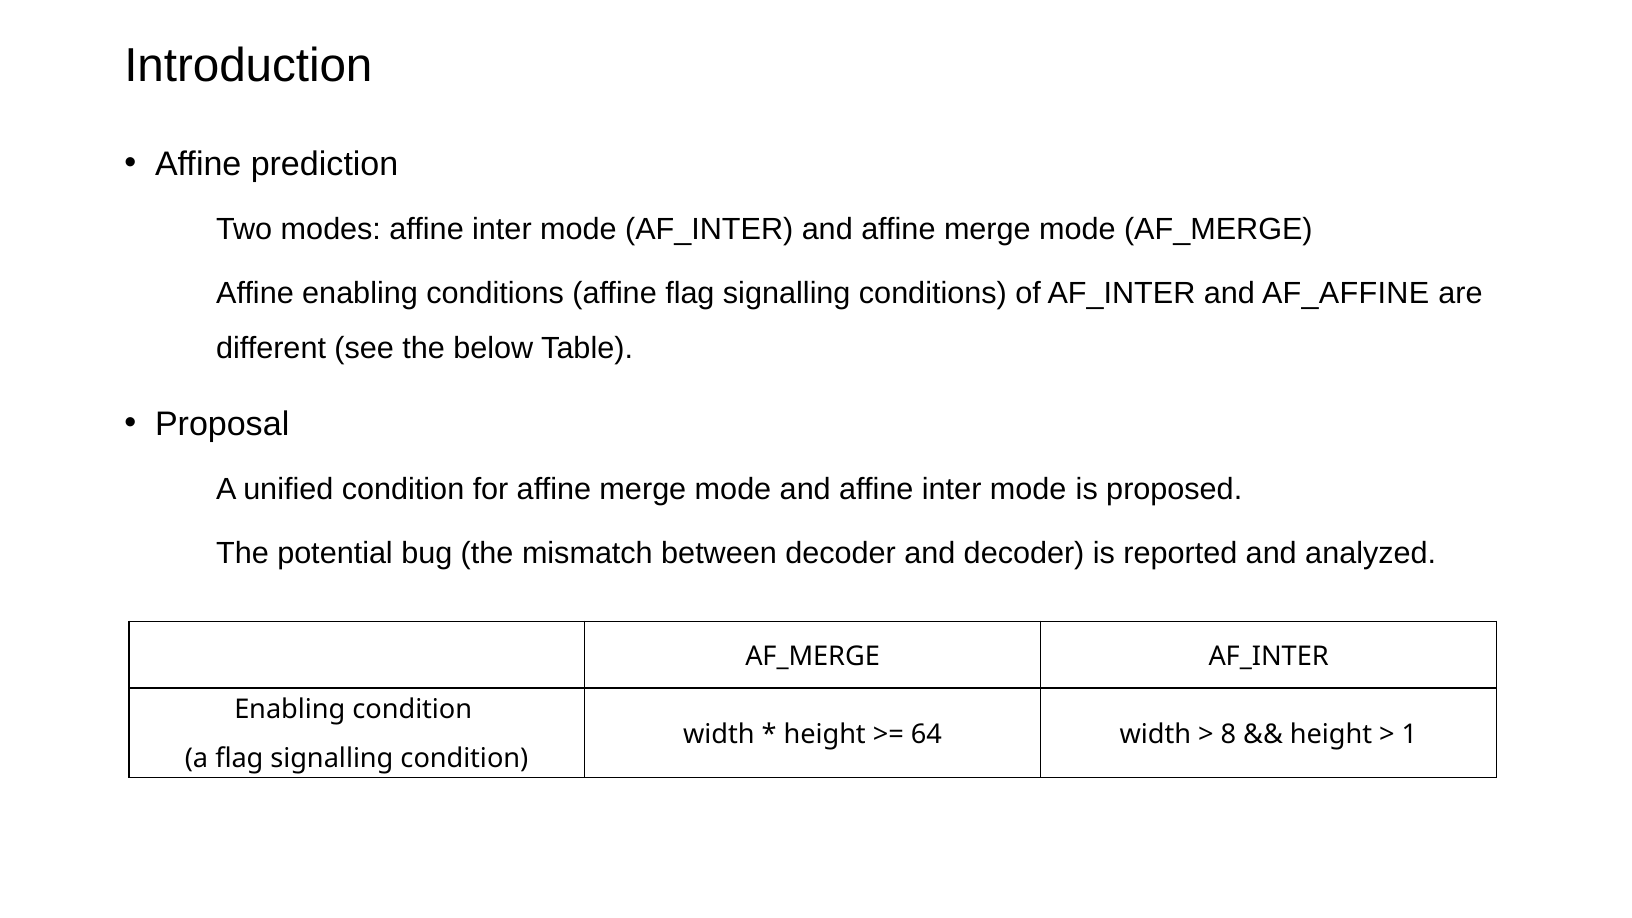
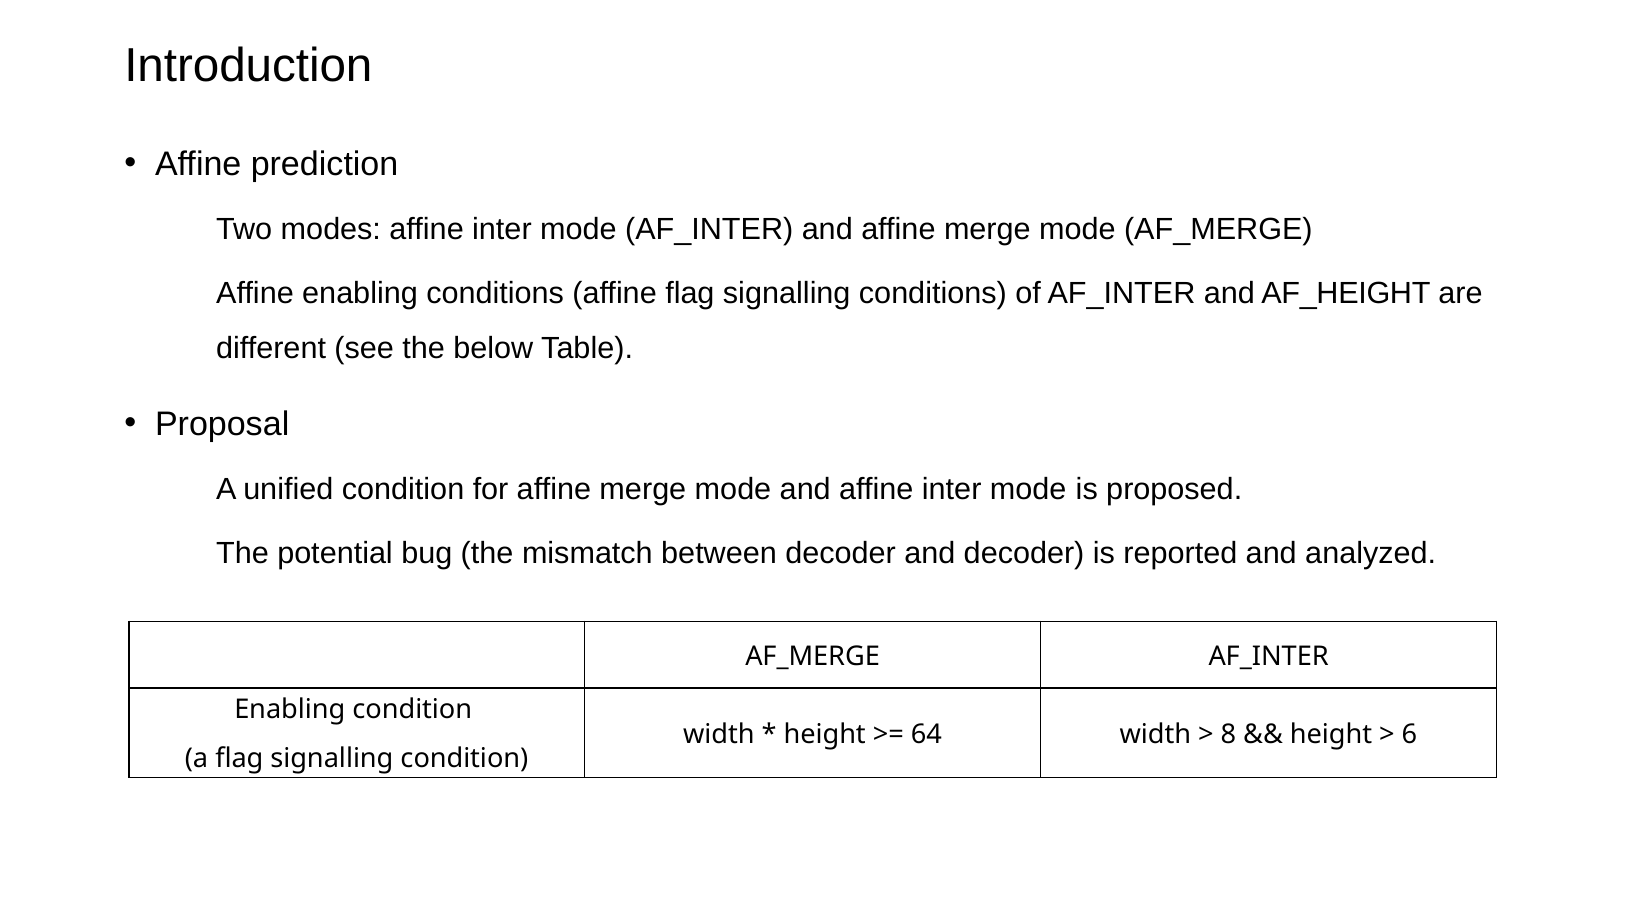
AF_AFFINE: AF_AFFINE -> AF_HEIGHT
1: 1 -> 6
